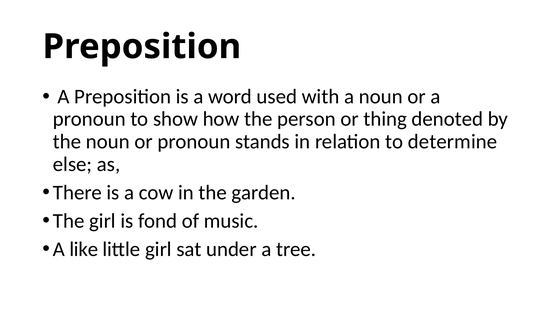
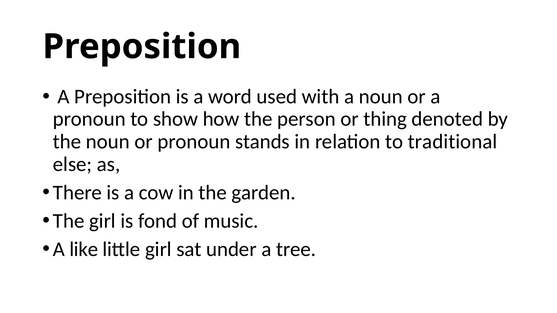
determine: determine -> traditional
